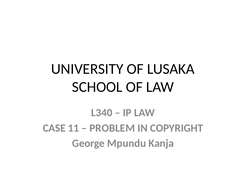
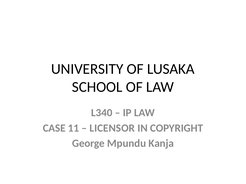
PROBLEM: PROBLEM -> LICENSOR
